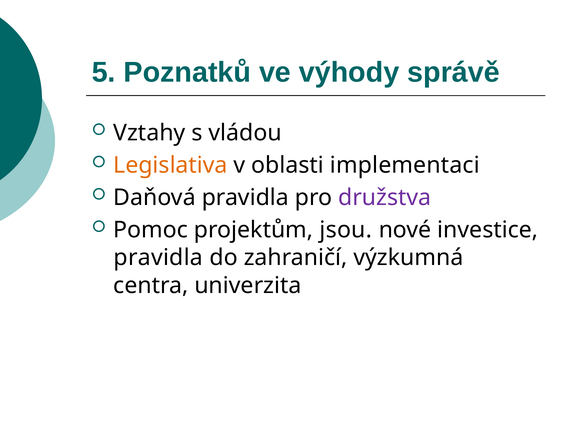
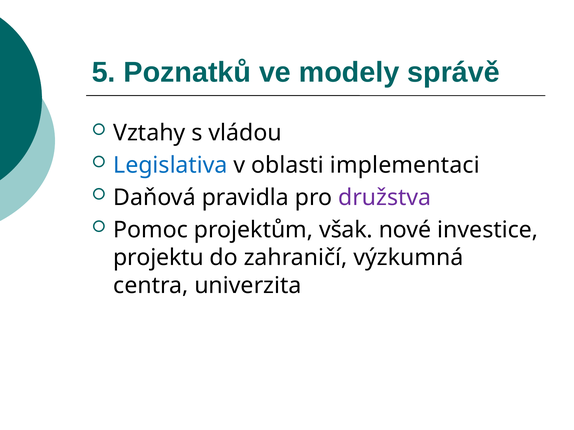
výhody: výhody -> modely
Legislativa colour: orange -> blue
jsou: jsou -> však
pravidla at (158, 258): pravidla -> projektu
